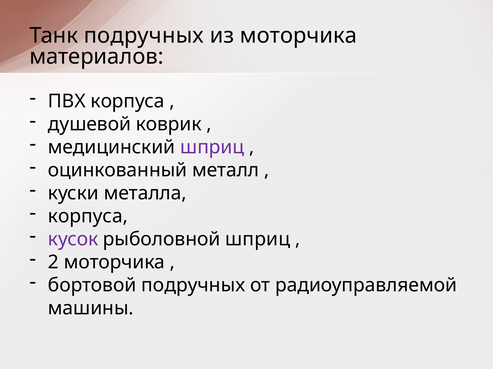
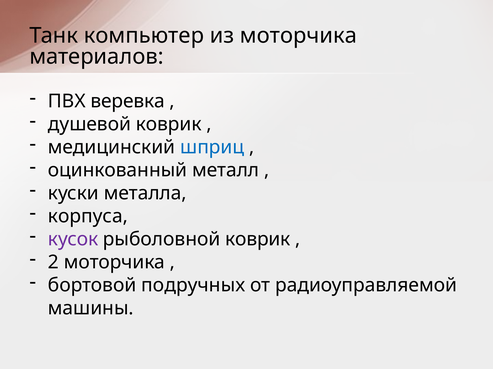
Танк подручных: подручных -> компьютер
ПВХ корпуса: корпуса -> веревка
шприц at (212, 148) colour: purple -> blue
рыболовной шприц: шприц -> коврик
